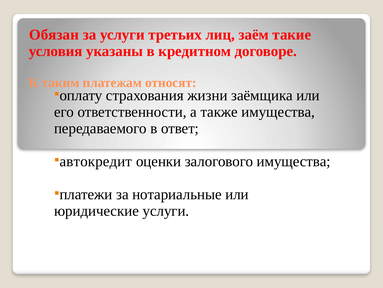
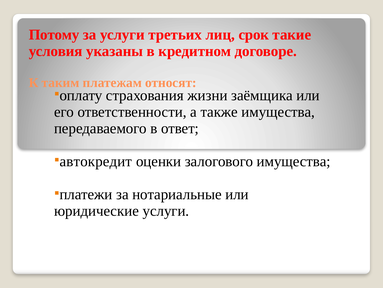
Обязан: Обязан -> Потому
заём: заём -> срок
